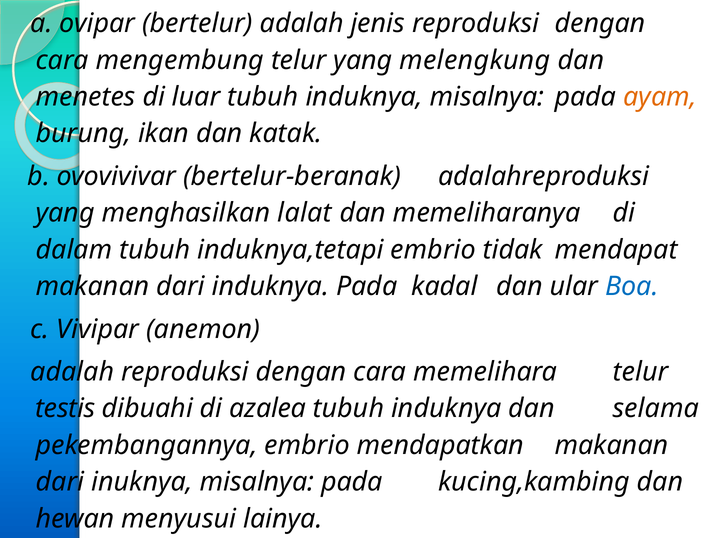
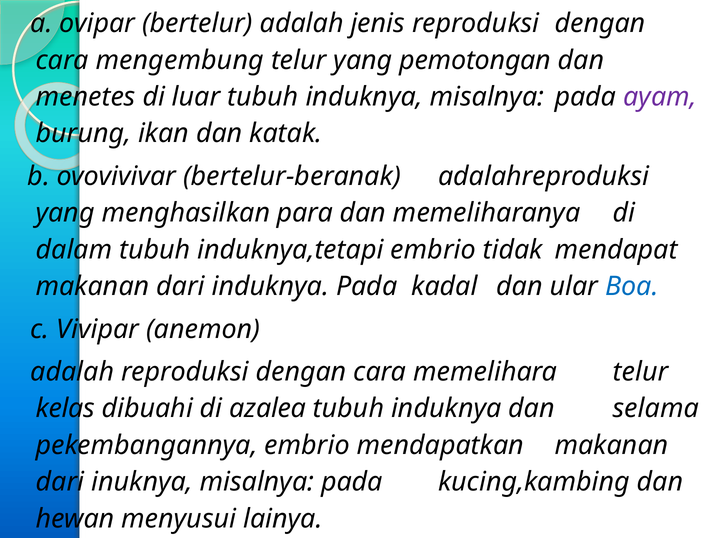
melengkung: melengkung -> pemotongan
ayam colour: orange -> purple
lalat: lalat -> para
testis: testis -> kelas
